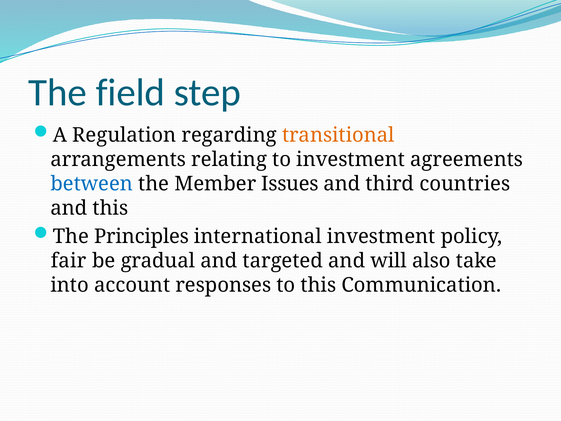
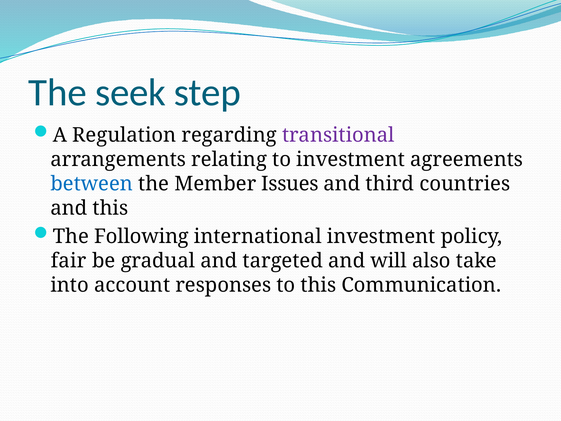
field: field -> seek
transitional colour: orange -> purple
Principles: Principles -> Following
